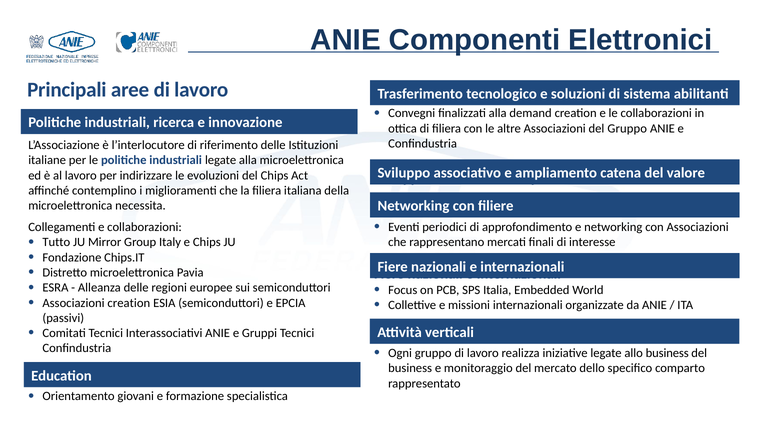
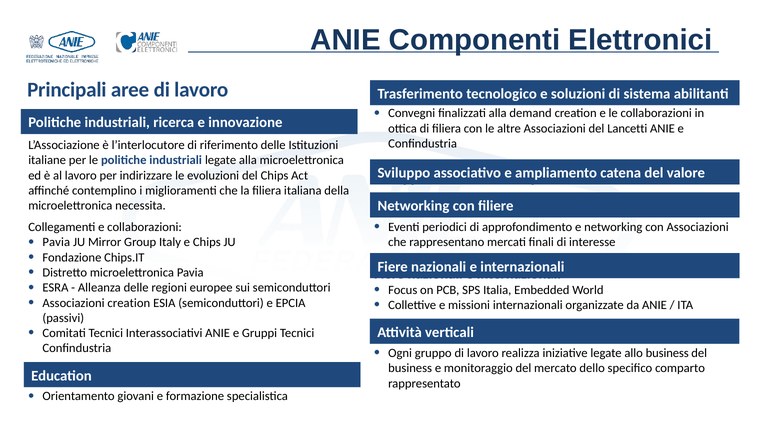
del Gruppo: Gruppo -> Lancetti
Tutto at (56, 243): Tutto -> Pavia
